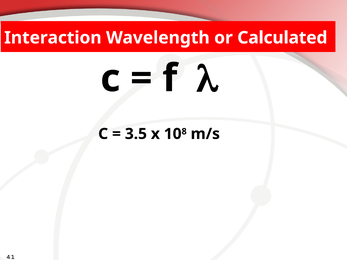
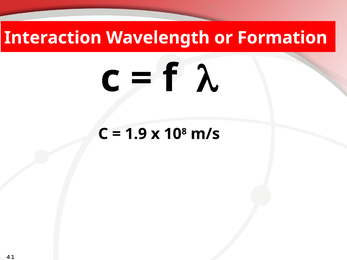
Calculated: Calculated -> Formation
3.5: 3.5 -> 1.9
